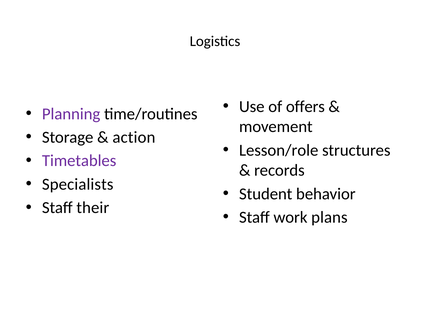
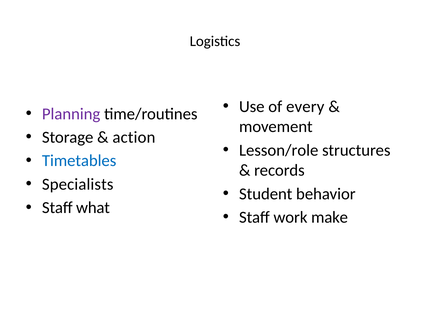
offers: offers -> every
Timetables colour: purple -> blue
their: their -> what
plans: plans -> make
